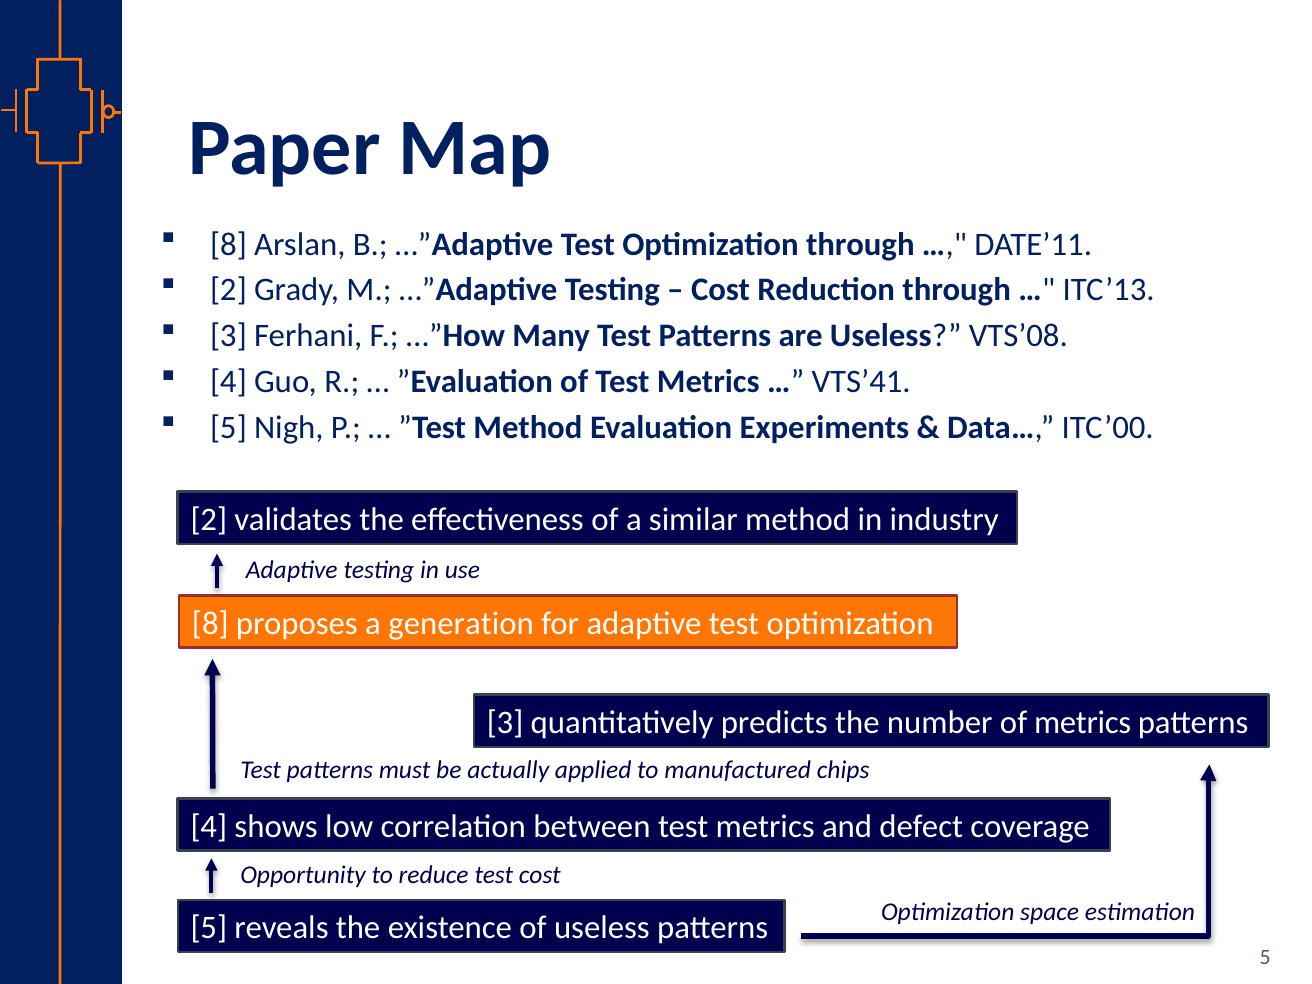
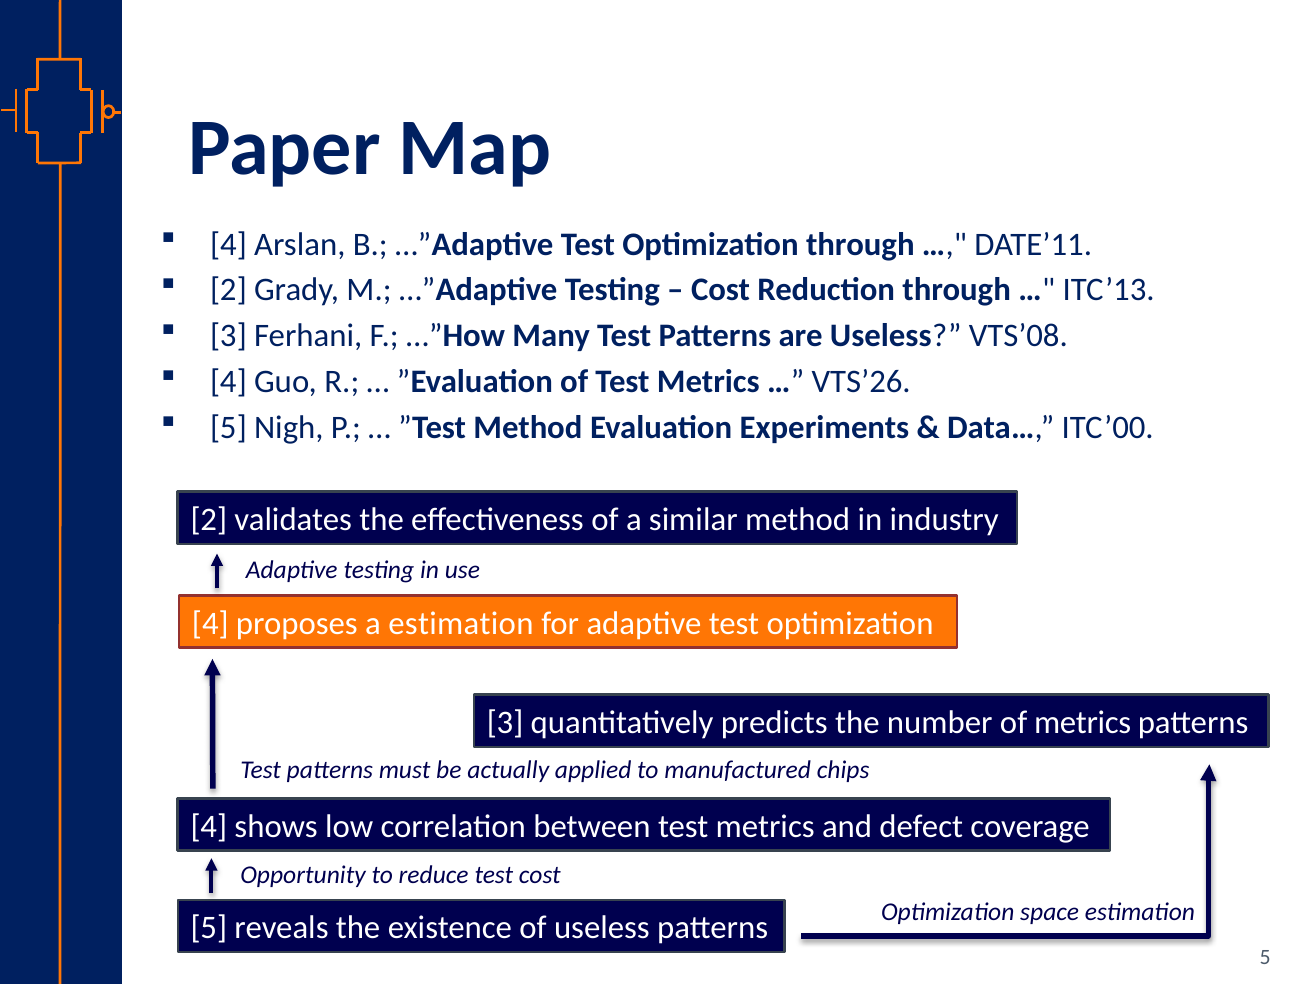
8 at (228, 244): 8 -> 4
VTS’41: VTS’41 -> VTS’26
8 at (210, 624): 8 -> 4
a generation: generation -> estimation
